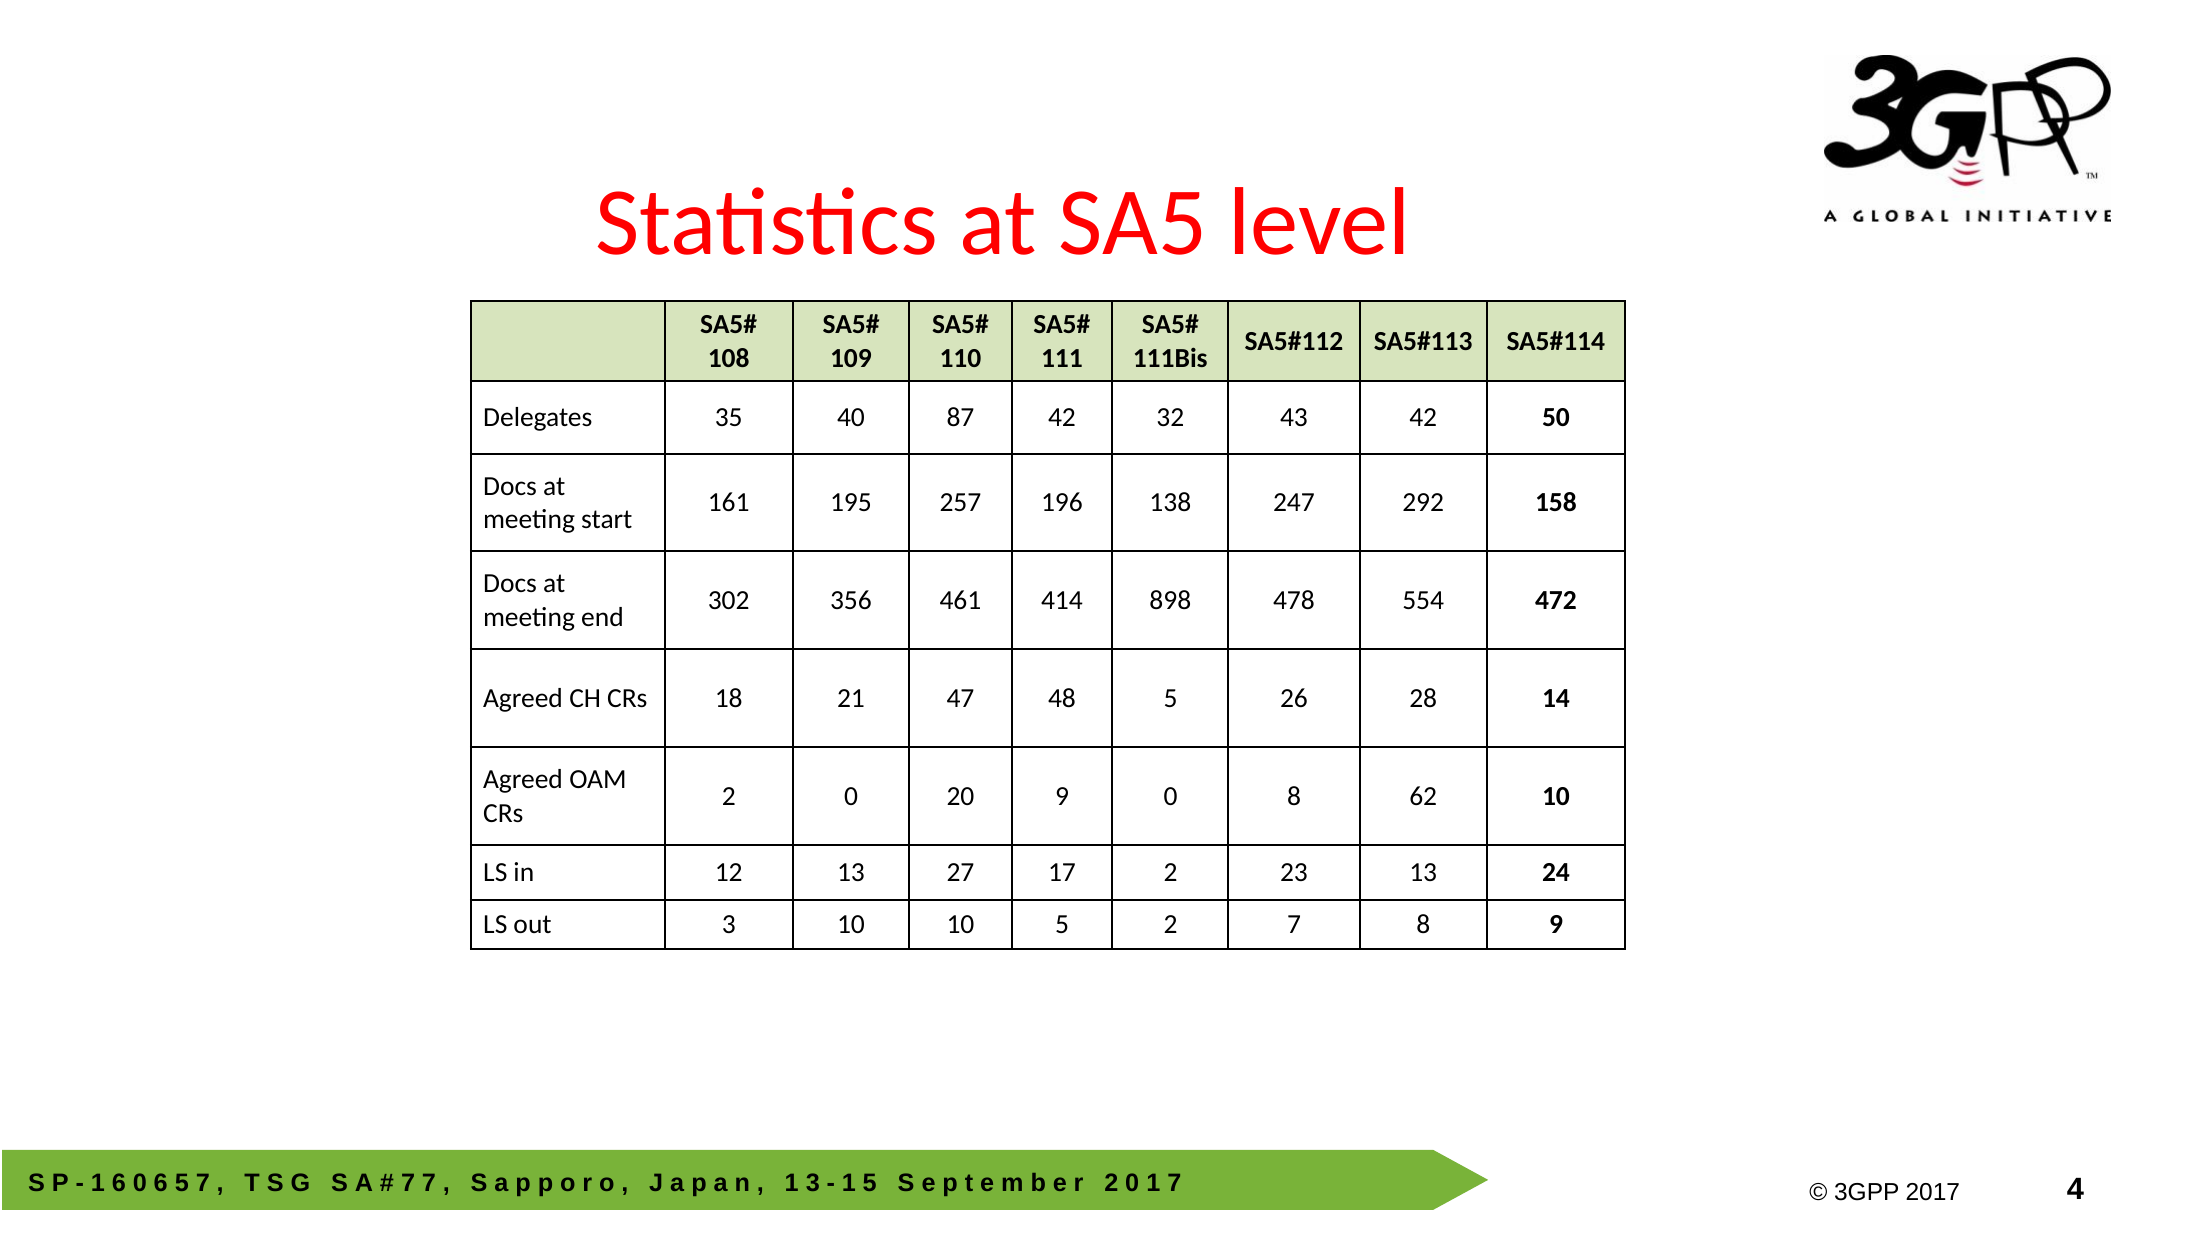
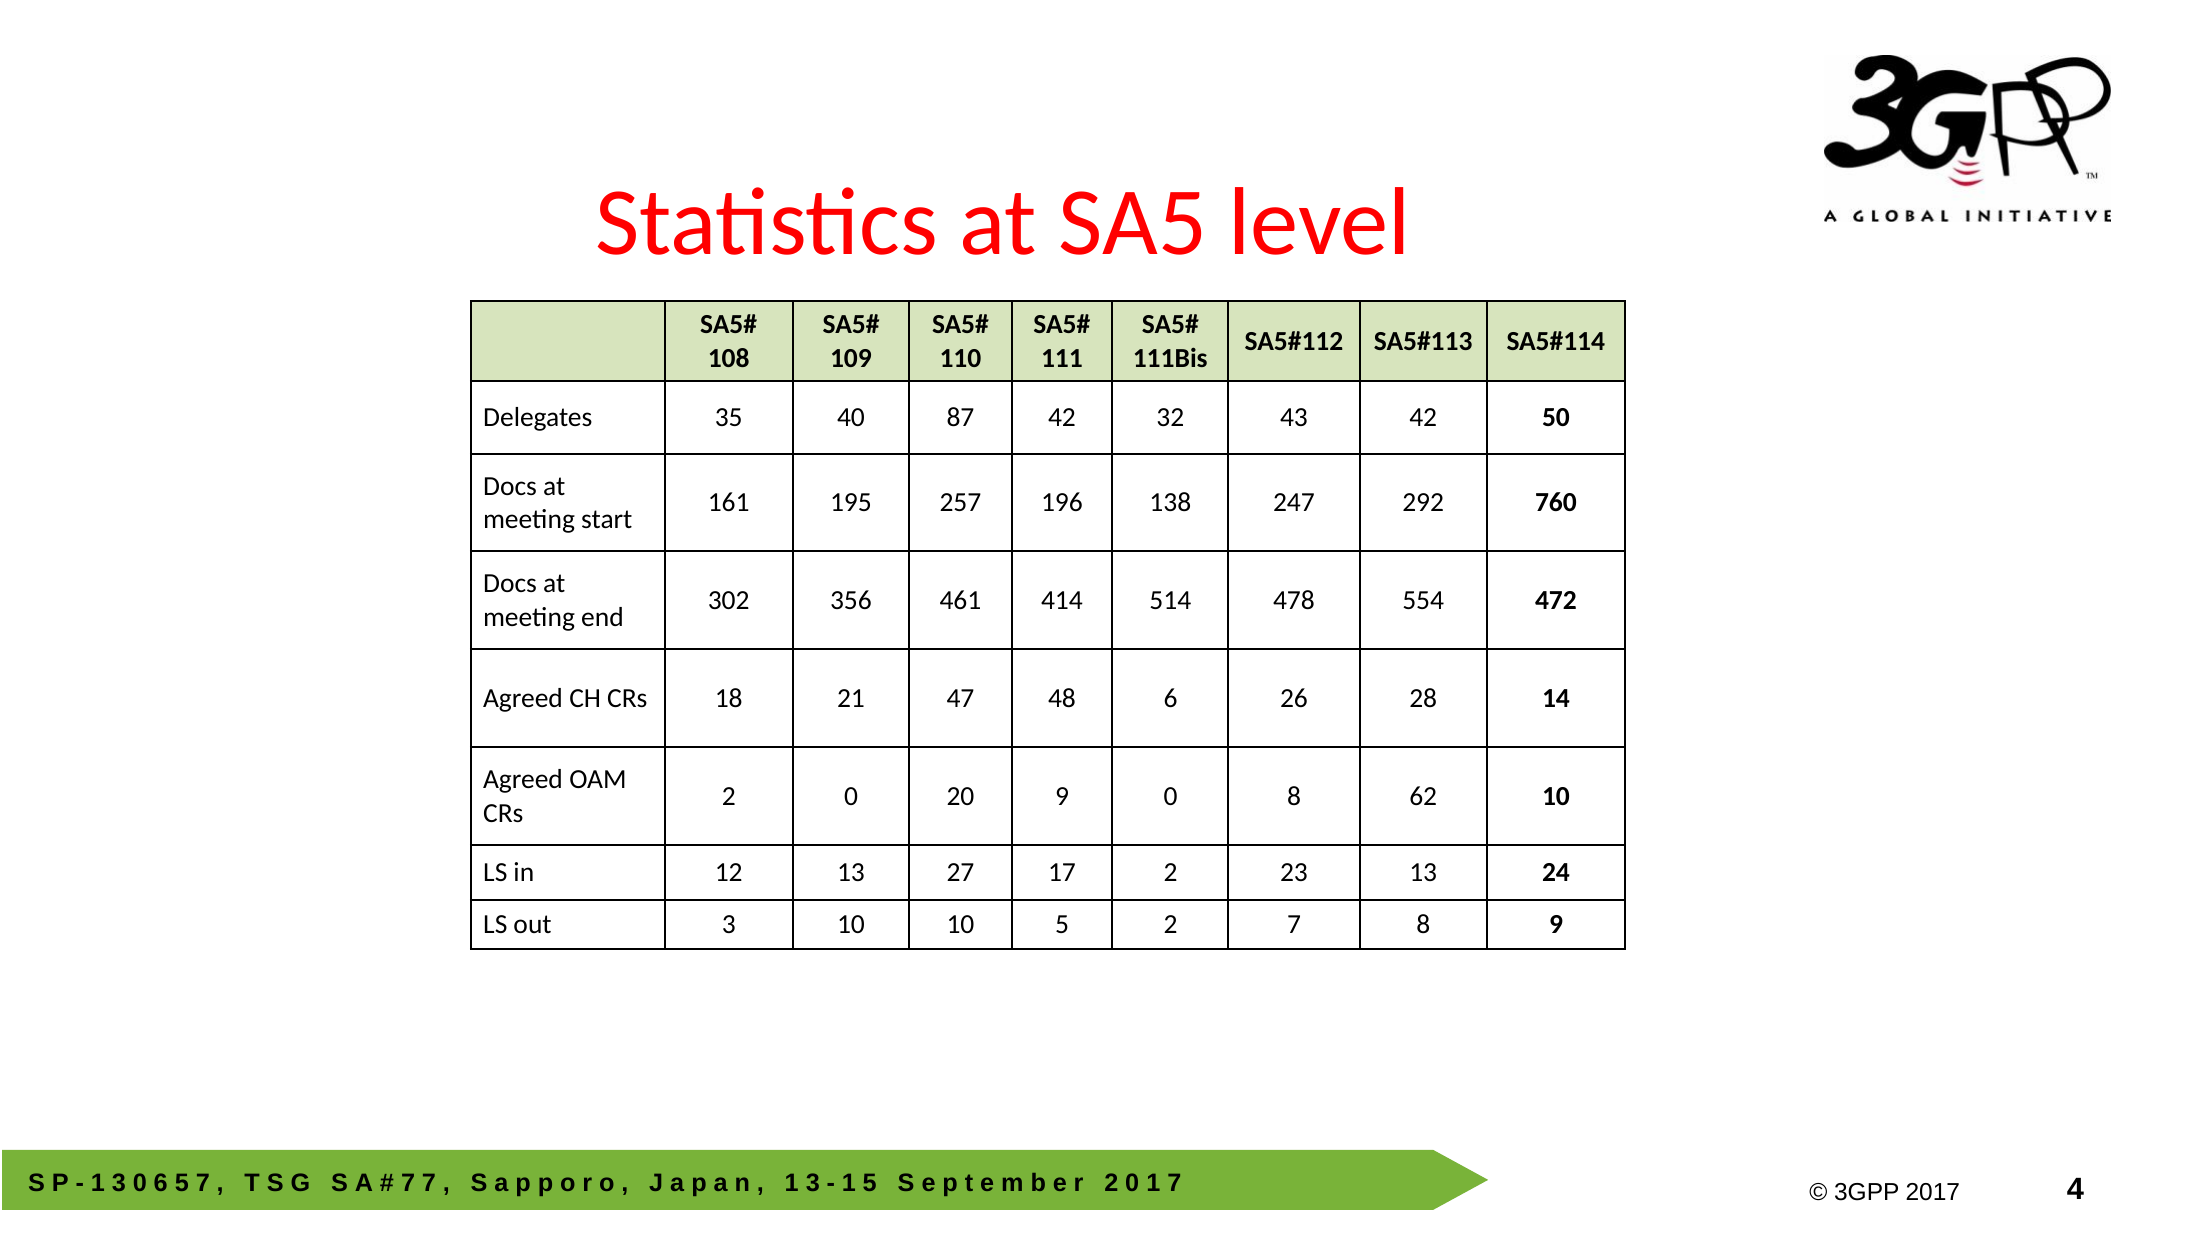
158: 158 -> 760
898: 898 -> 514
48 5: 5 -> 6
6 at (119, 1183): 6 -> 3
